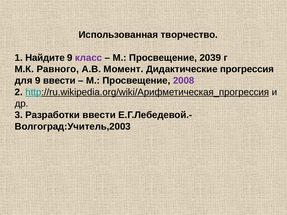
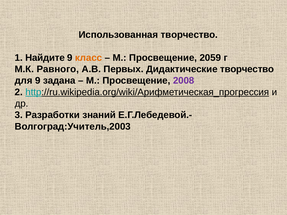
класс colour: purple -> orange
2039: 2039 -> 2059
Момент: Момент -> Первых
Дидактические прогрессия: прогрессия -> творчество
9 ввести: ввести -> задана
Разработки ввести: ввести -> знаний
